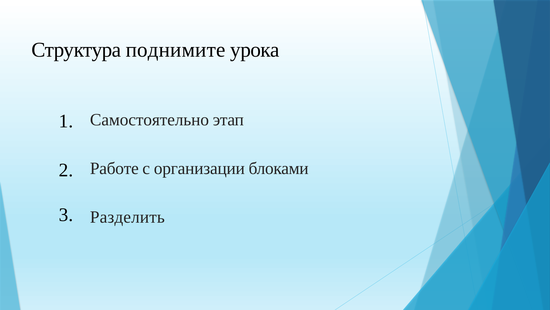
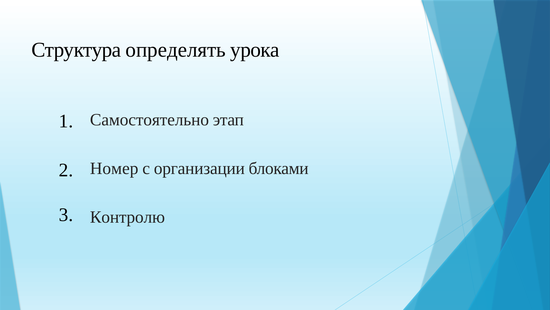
поднимите: поднимите -> определять
Работе: Работе -> Номер
Разделить: Разделить -> Контролю
